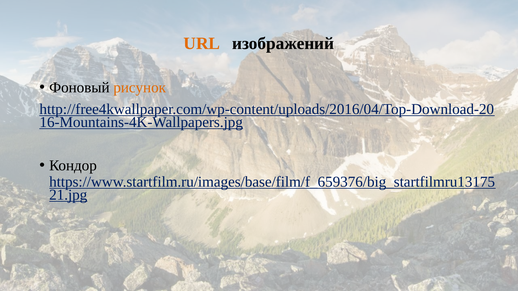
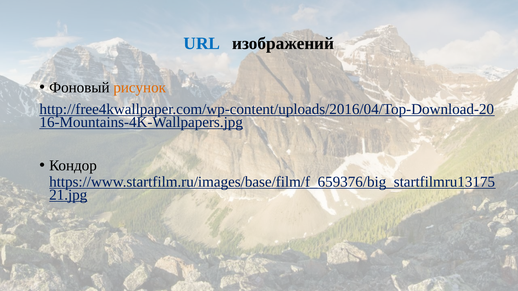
URL colour: orange -> blue
